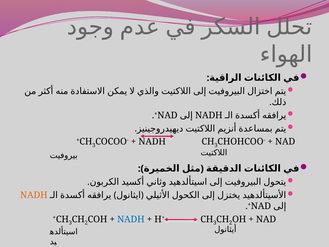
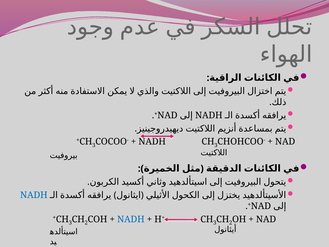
NADH at (34, 195) colour: orange -> blue
